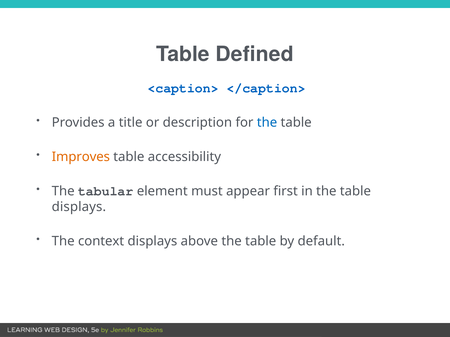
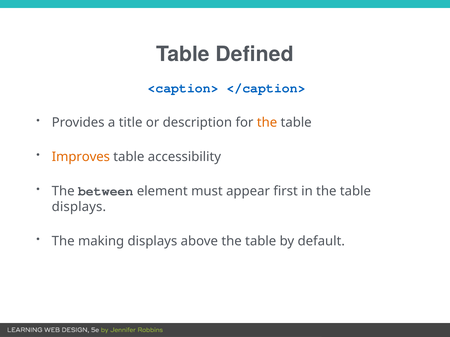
the at (267, 123) colour: blue -> orange
tabular: tabular -> between
context: context -> making
